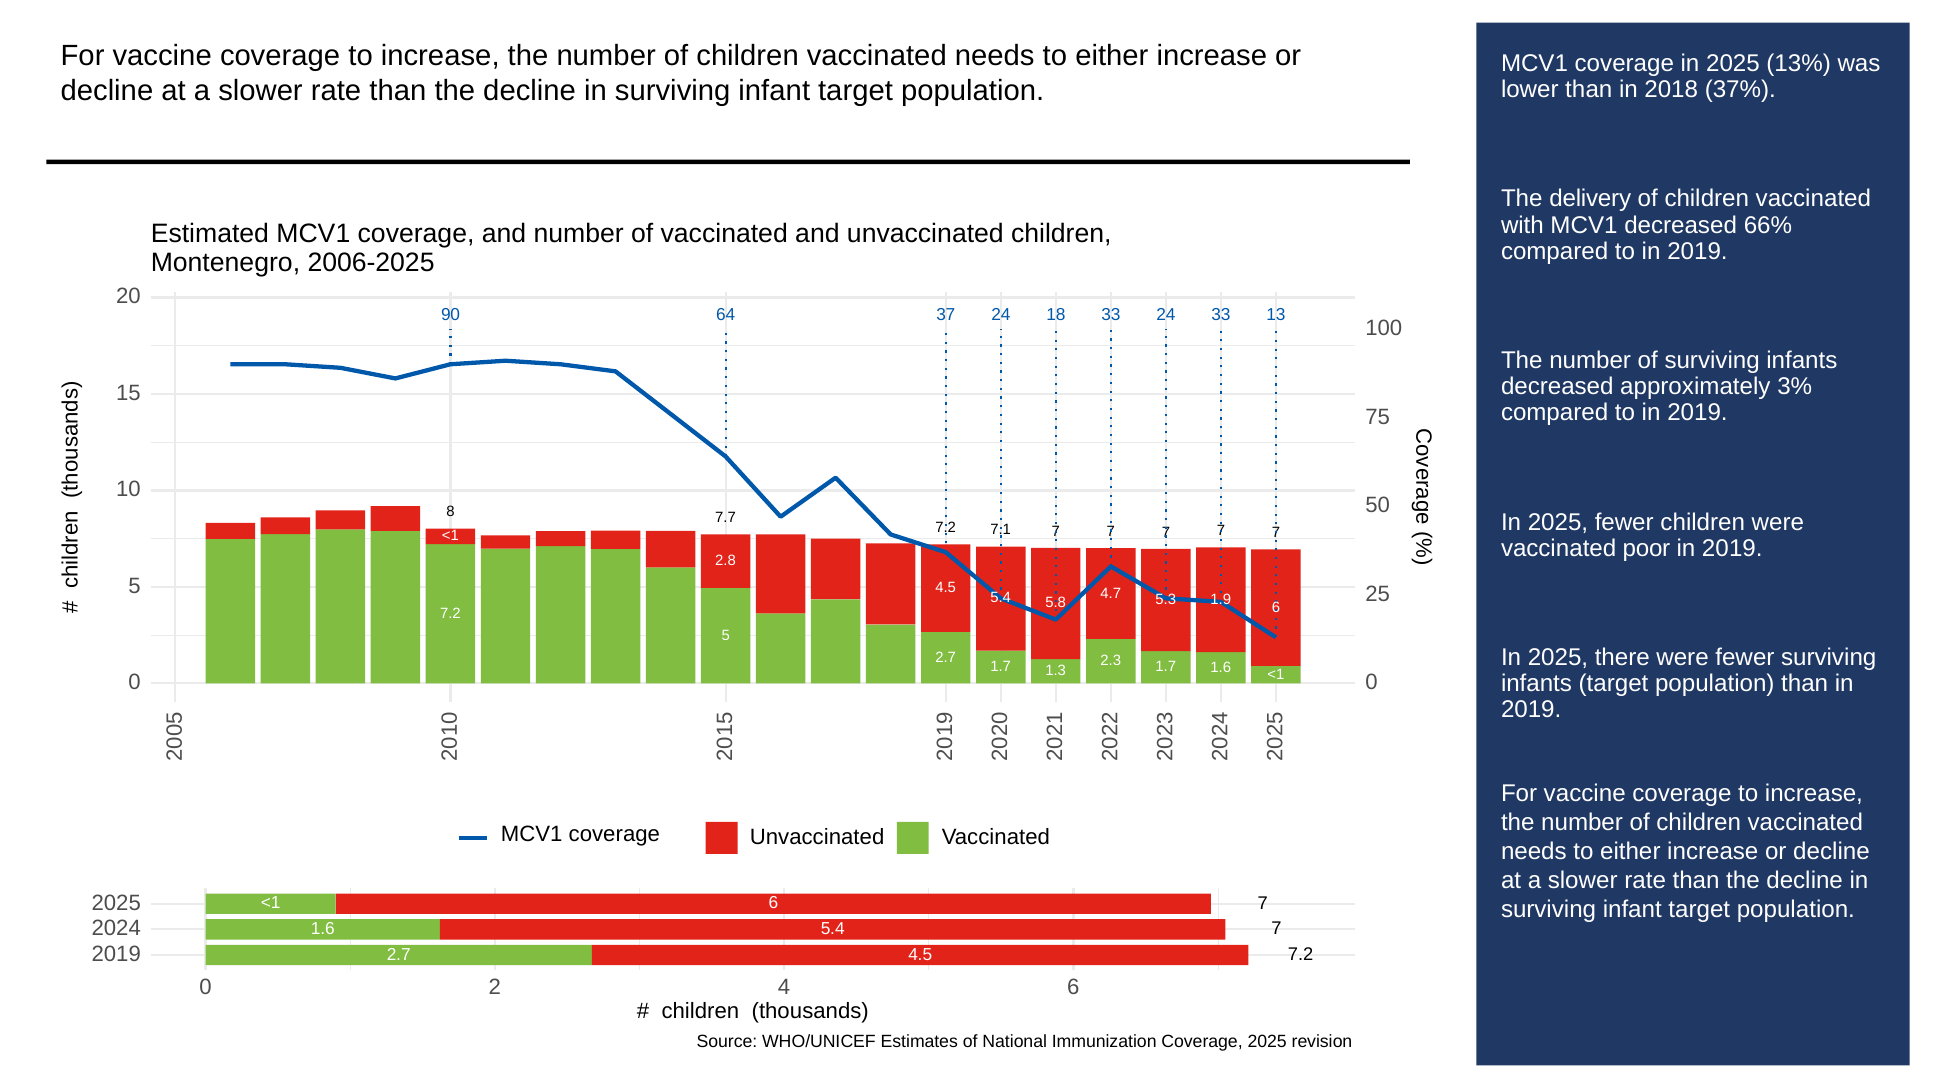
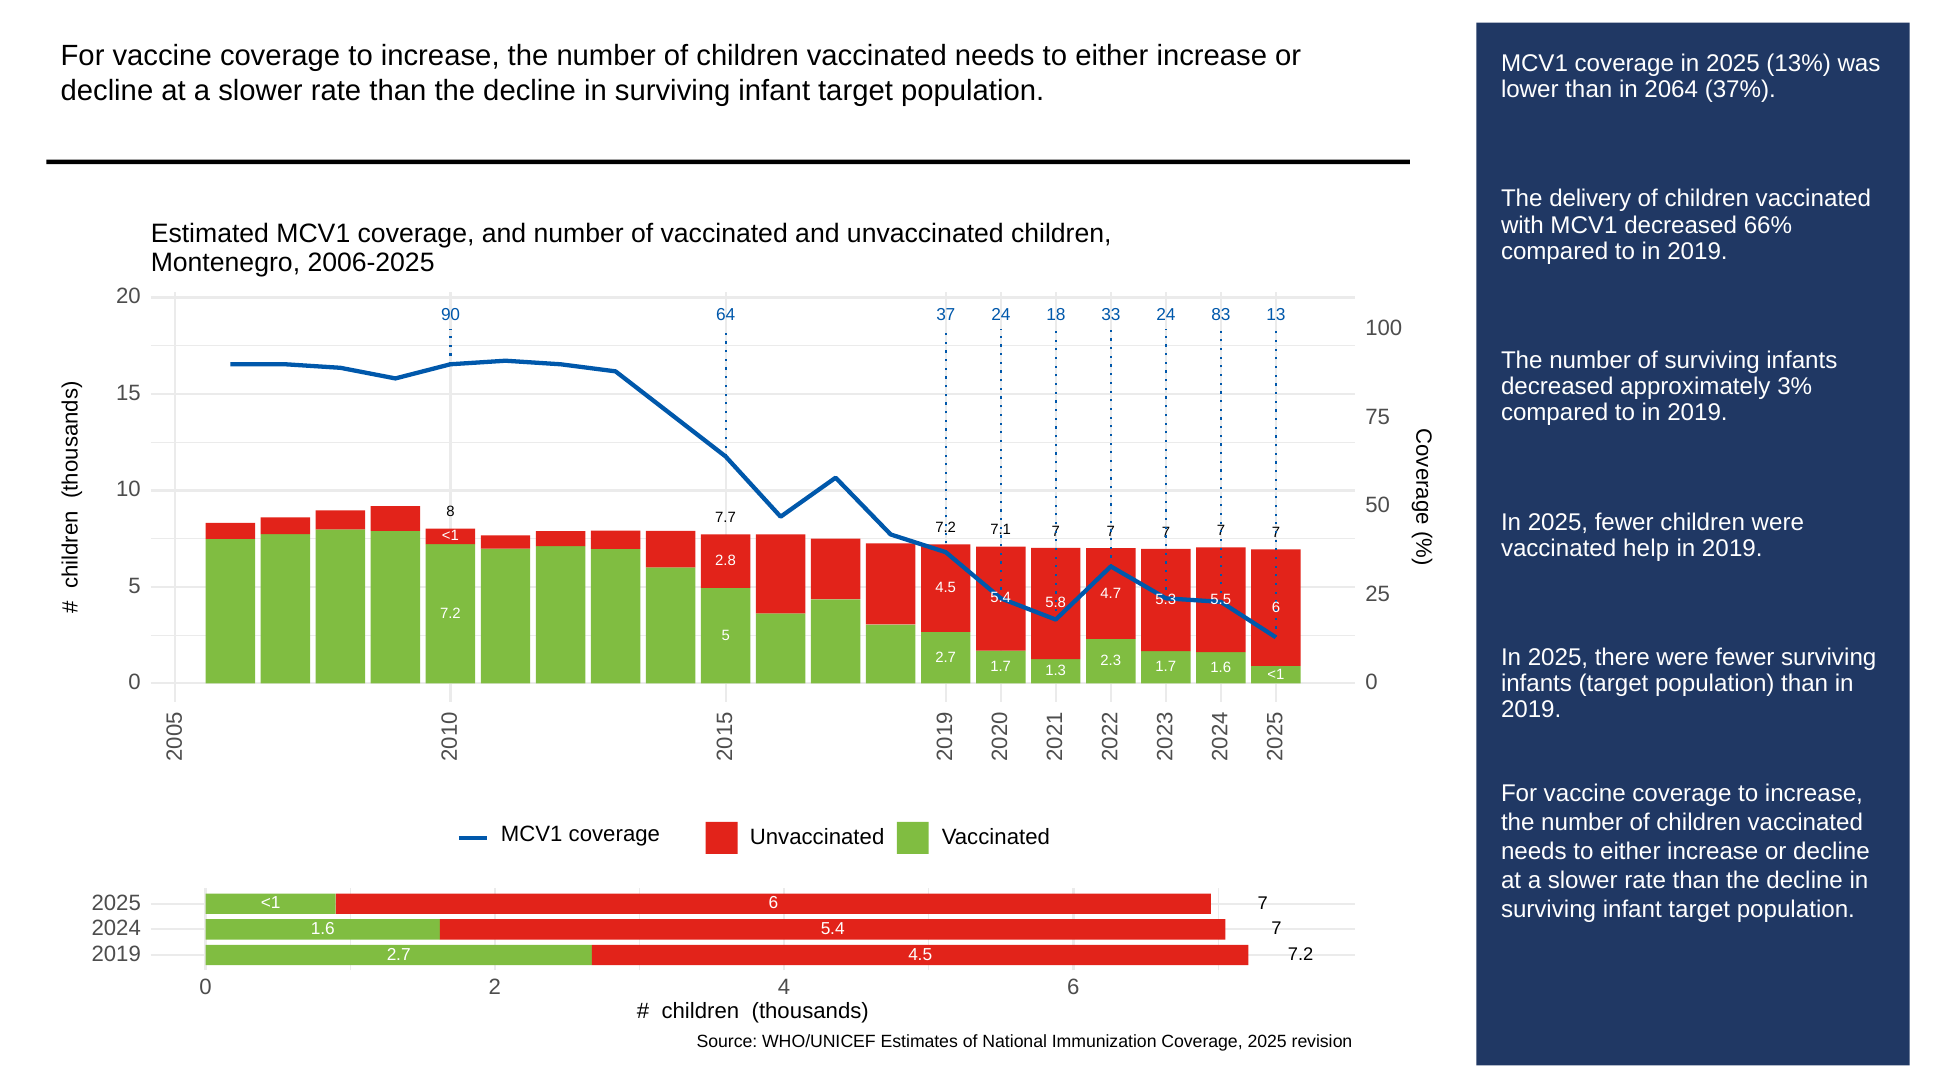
2018: 2018 -> 2064
24 33: 33 -> 83
poor: poor -> help
1.9: 1.9 -> 5.5
